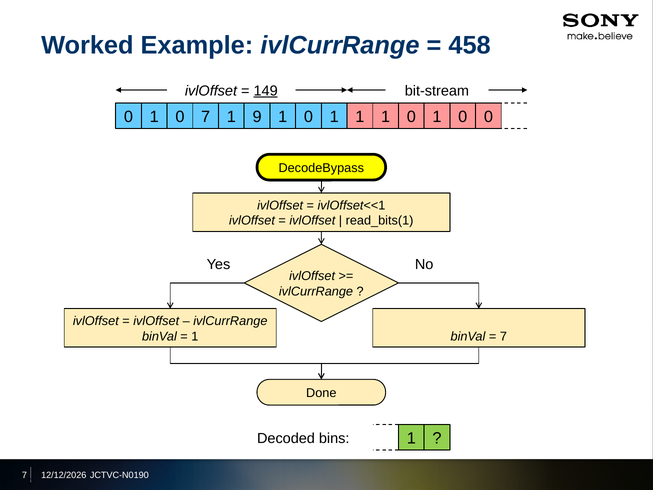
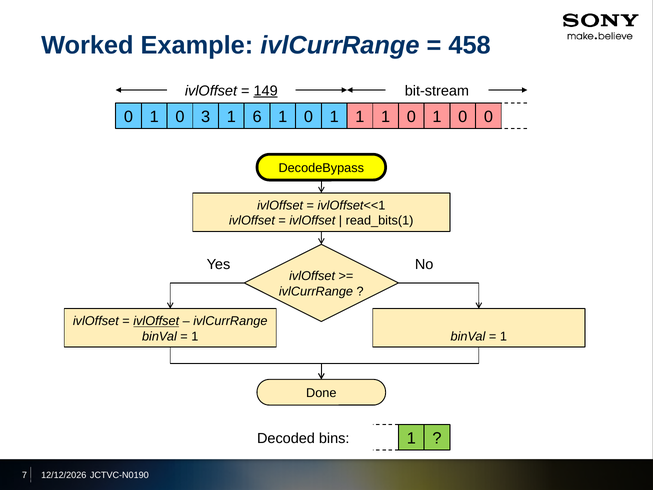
0 7: 7 -> 3
9: 9 -> 6
ivlOffset at (156, 321) underline: none -> present
7 at (503, 336): 7 -> 1
